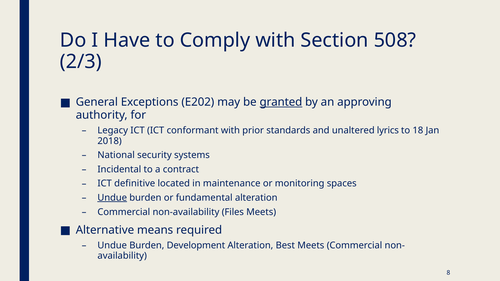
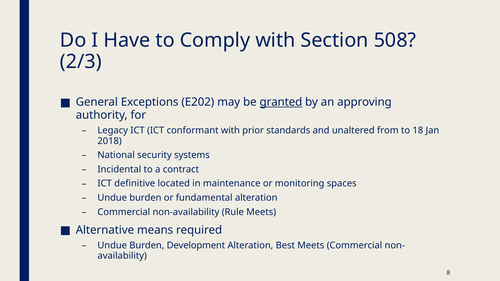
lyrics: lyrics -> from
Undue at (112, 198) underline: present -> none
Files: Files -> Rule
